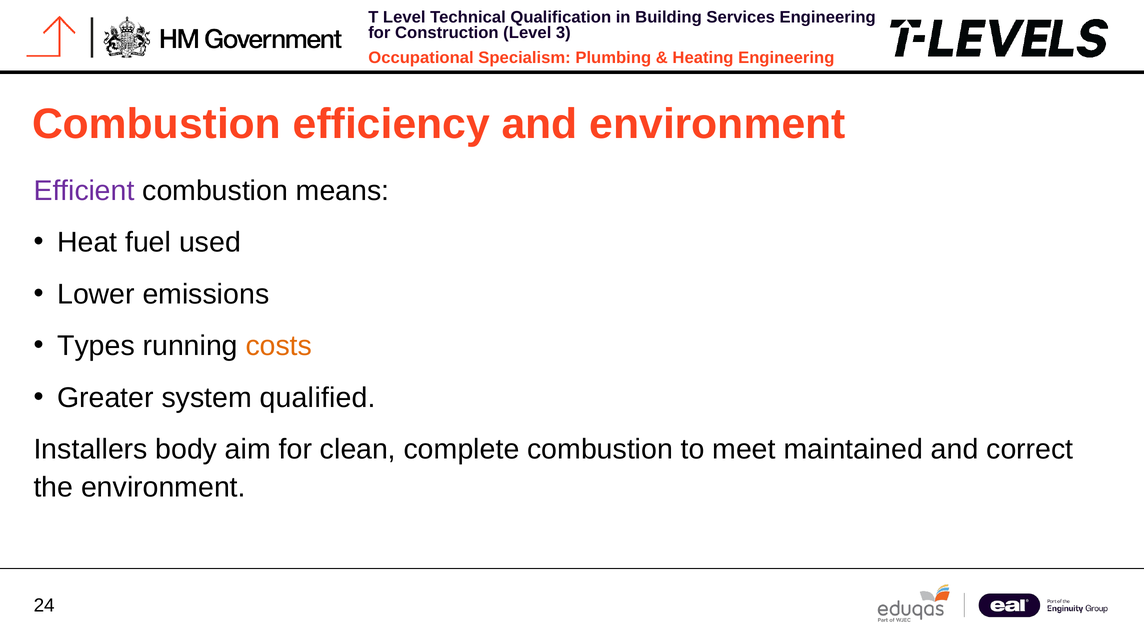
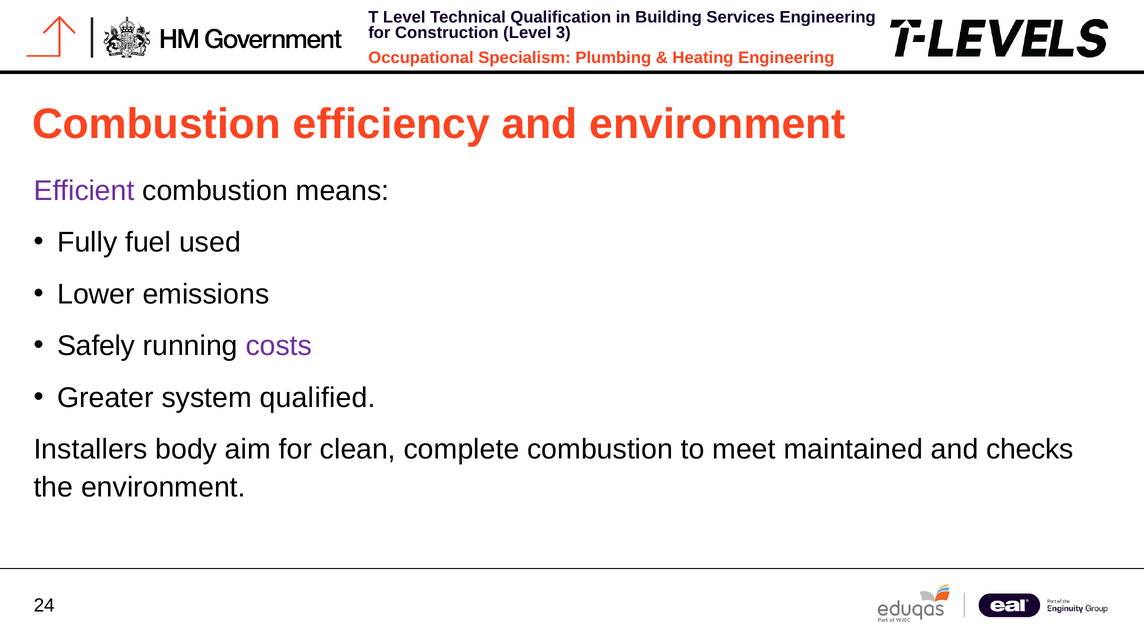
Heat: Heat -> Fully
Types: Types -> Safely
costs colour: orange -> purple
correct: correct -> checks
